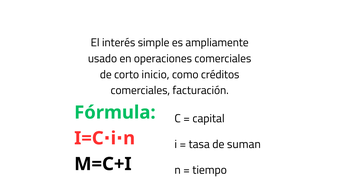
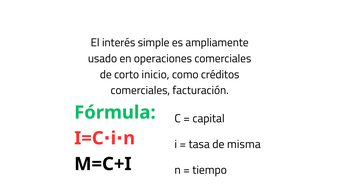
suman: suman -> misma
